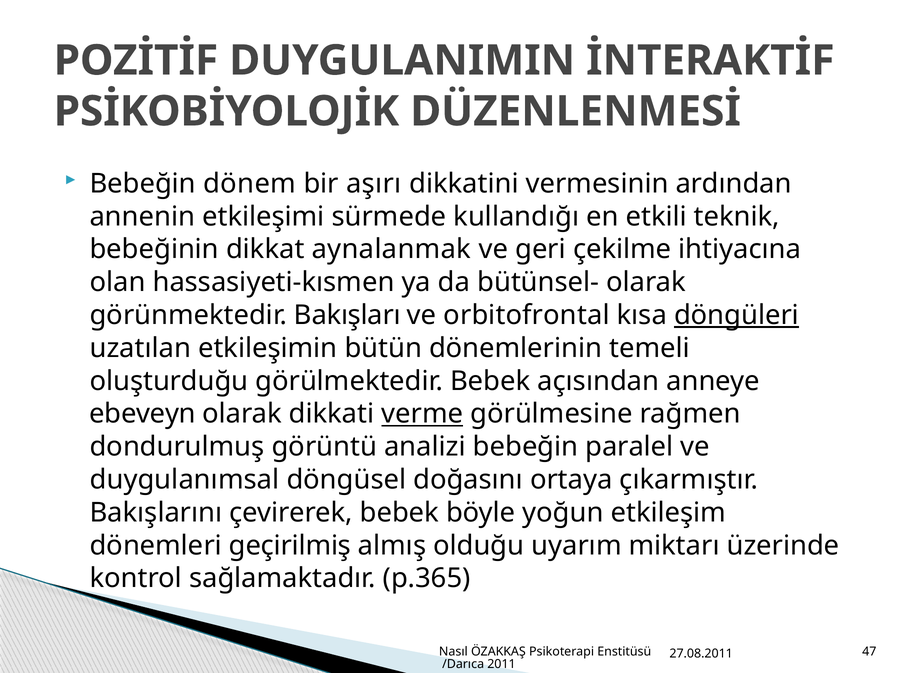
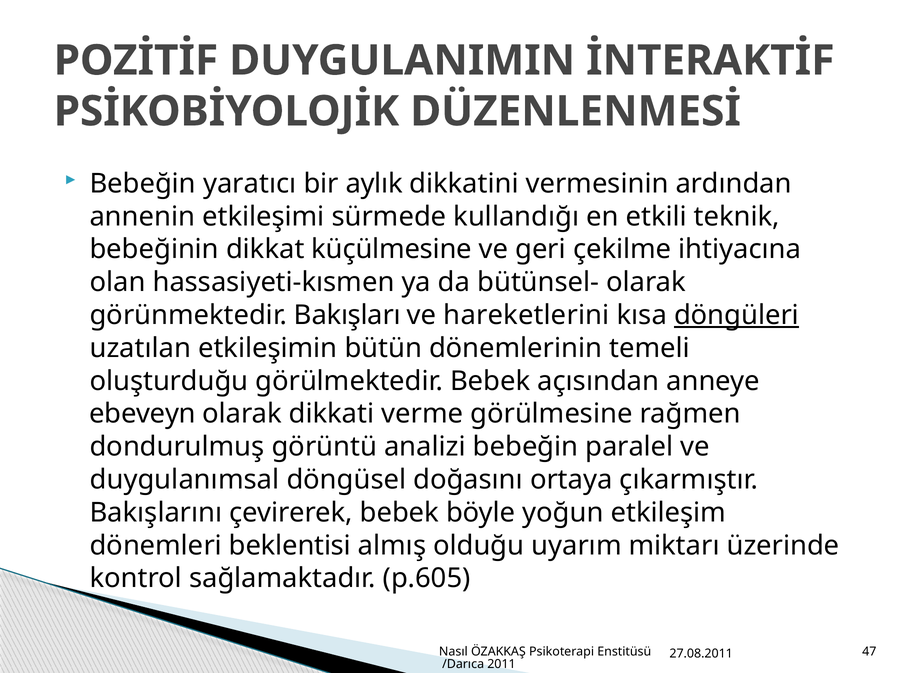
dönem: dönem -> yaratıcı
aşırı: aşırı -> aylık
aynalanmak: aynalanmak -> küçülmesine
orbitofrontal: orbitofrontal -> hareketlerini
verme underline: present -> none
geçirilmiş: geçirilmiş -> beklentisi
p.365: p.365 -> p.605
